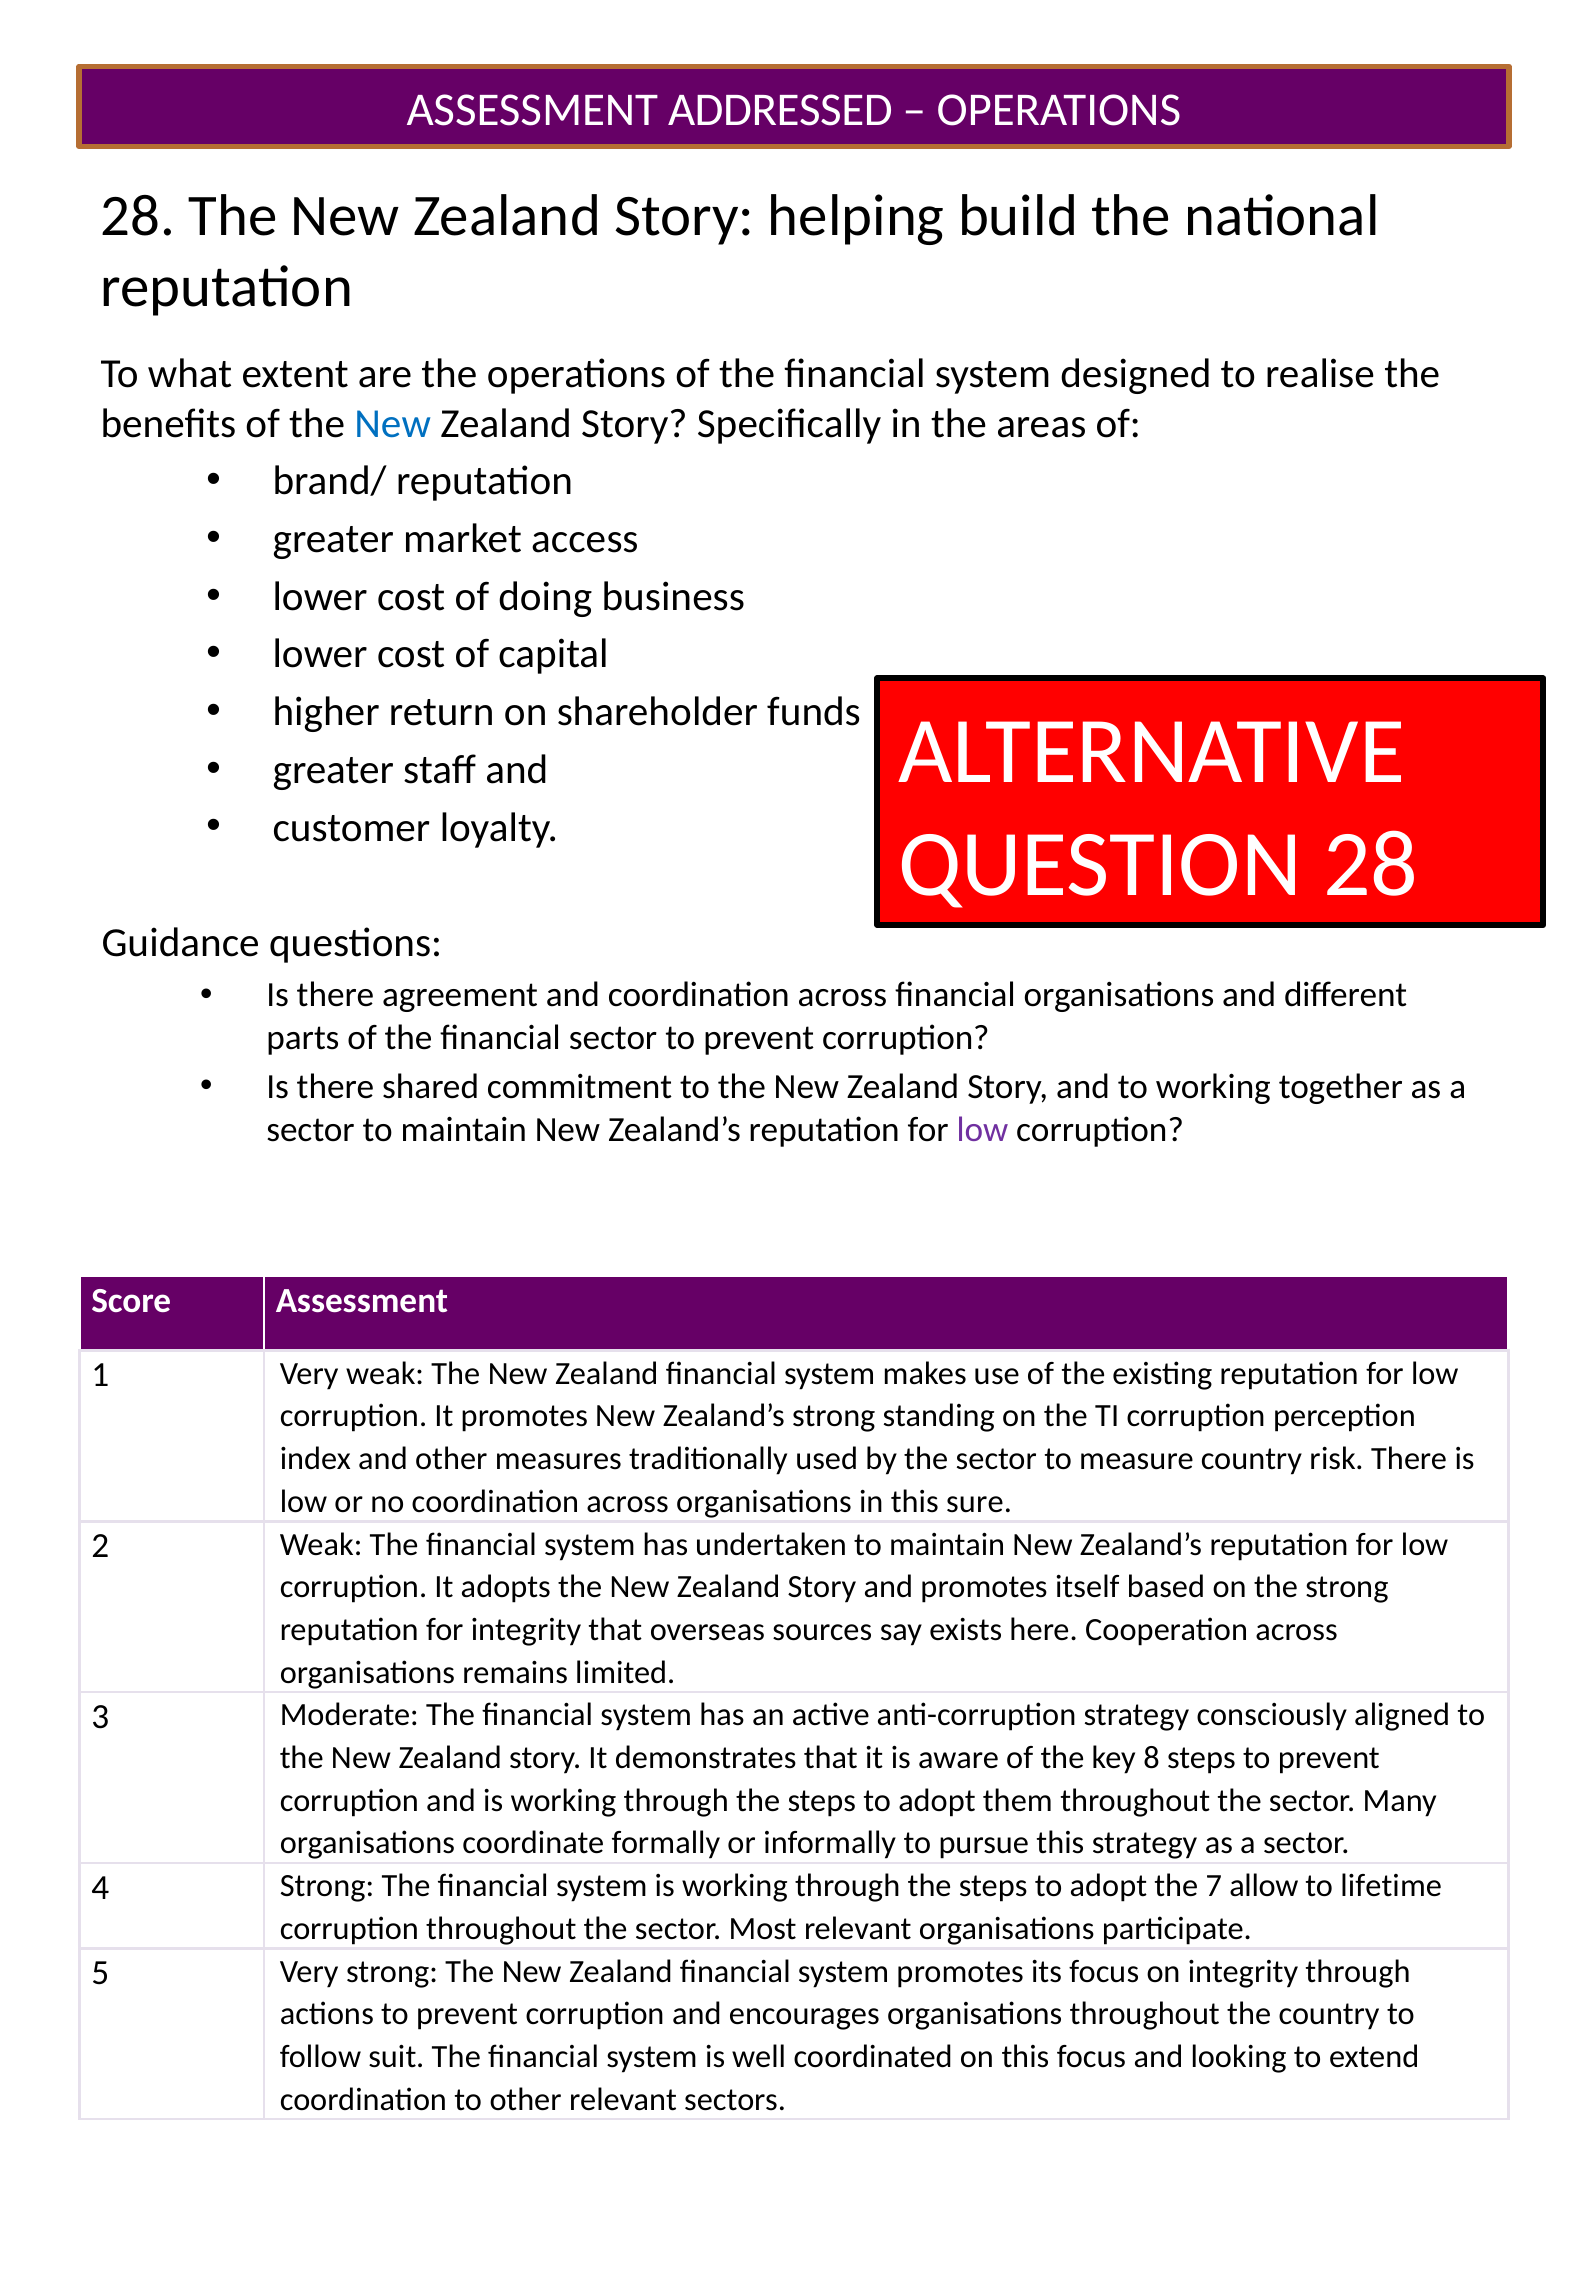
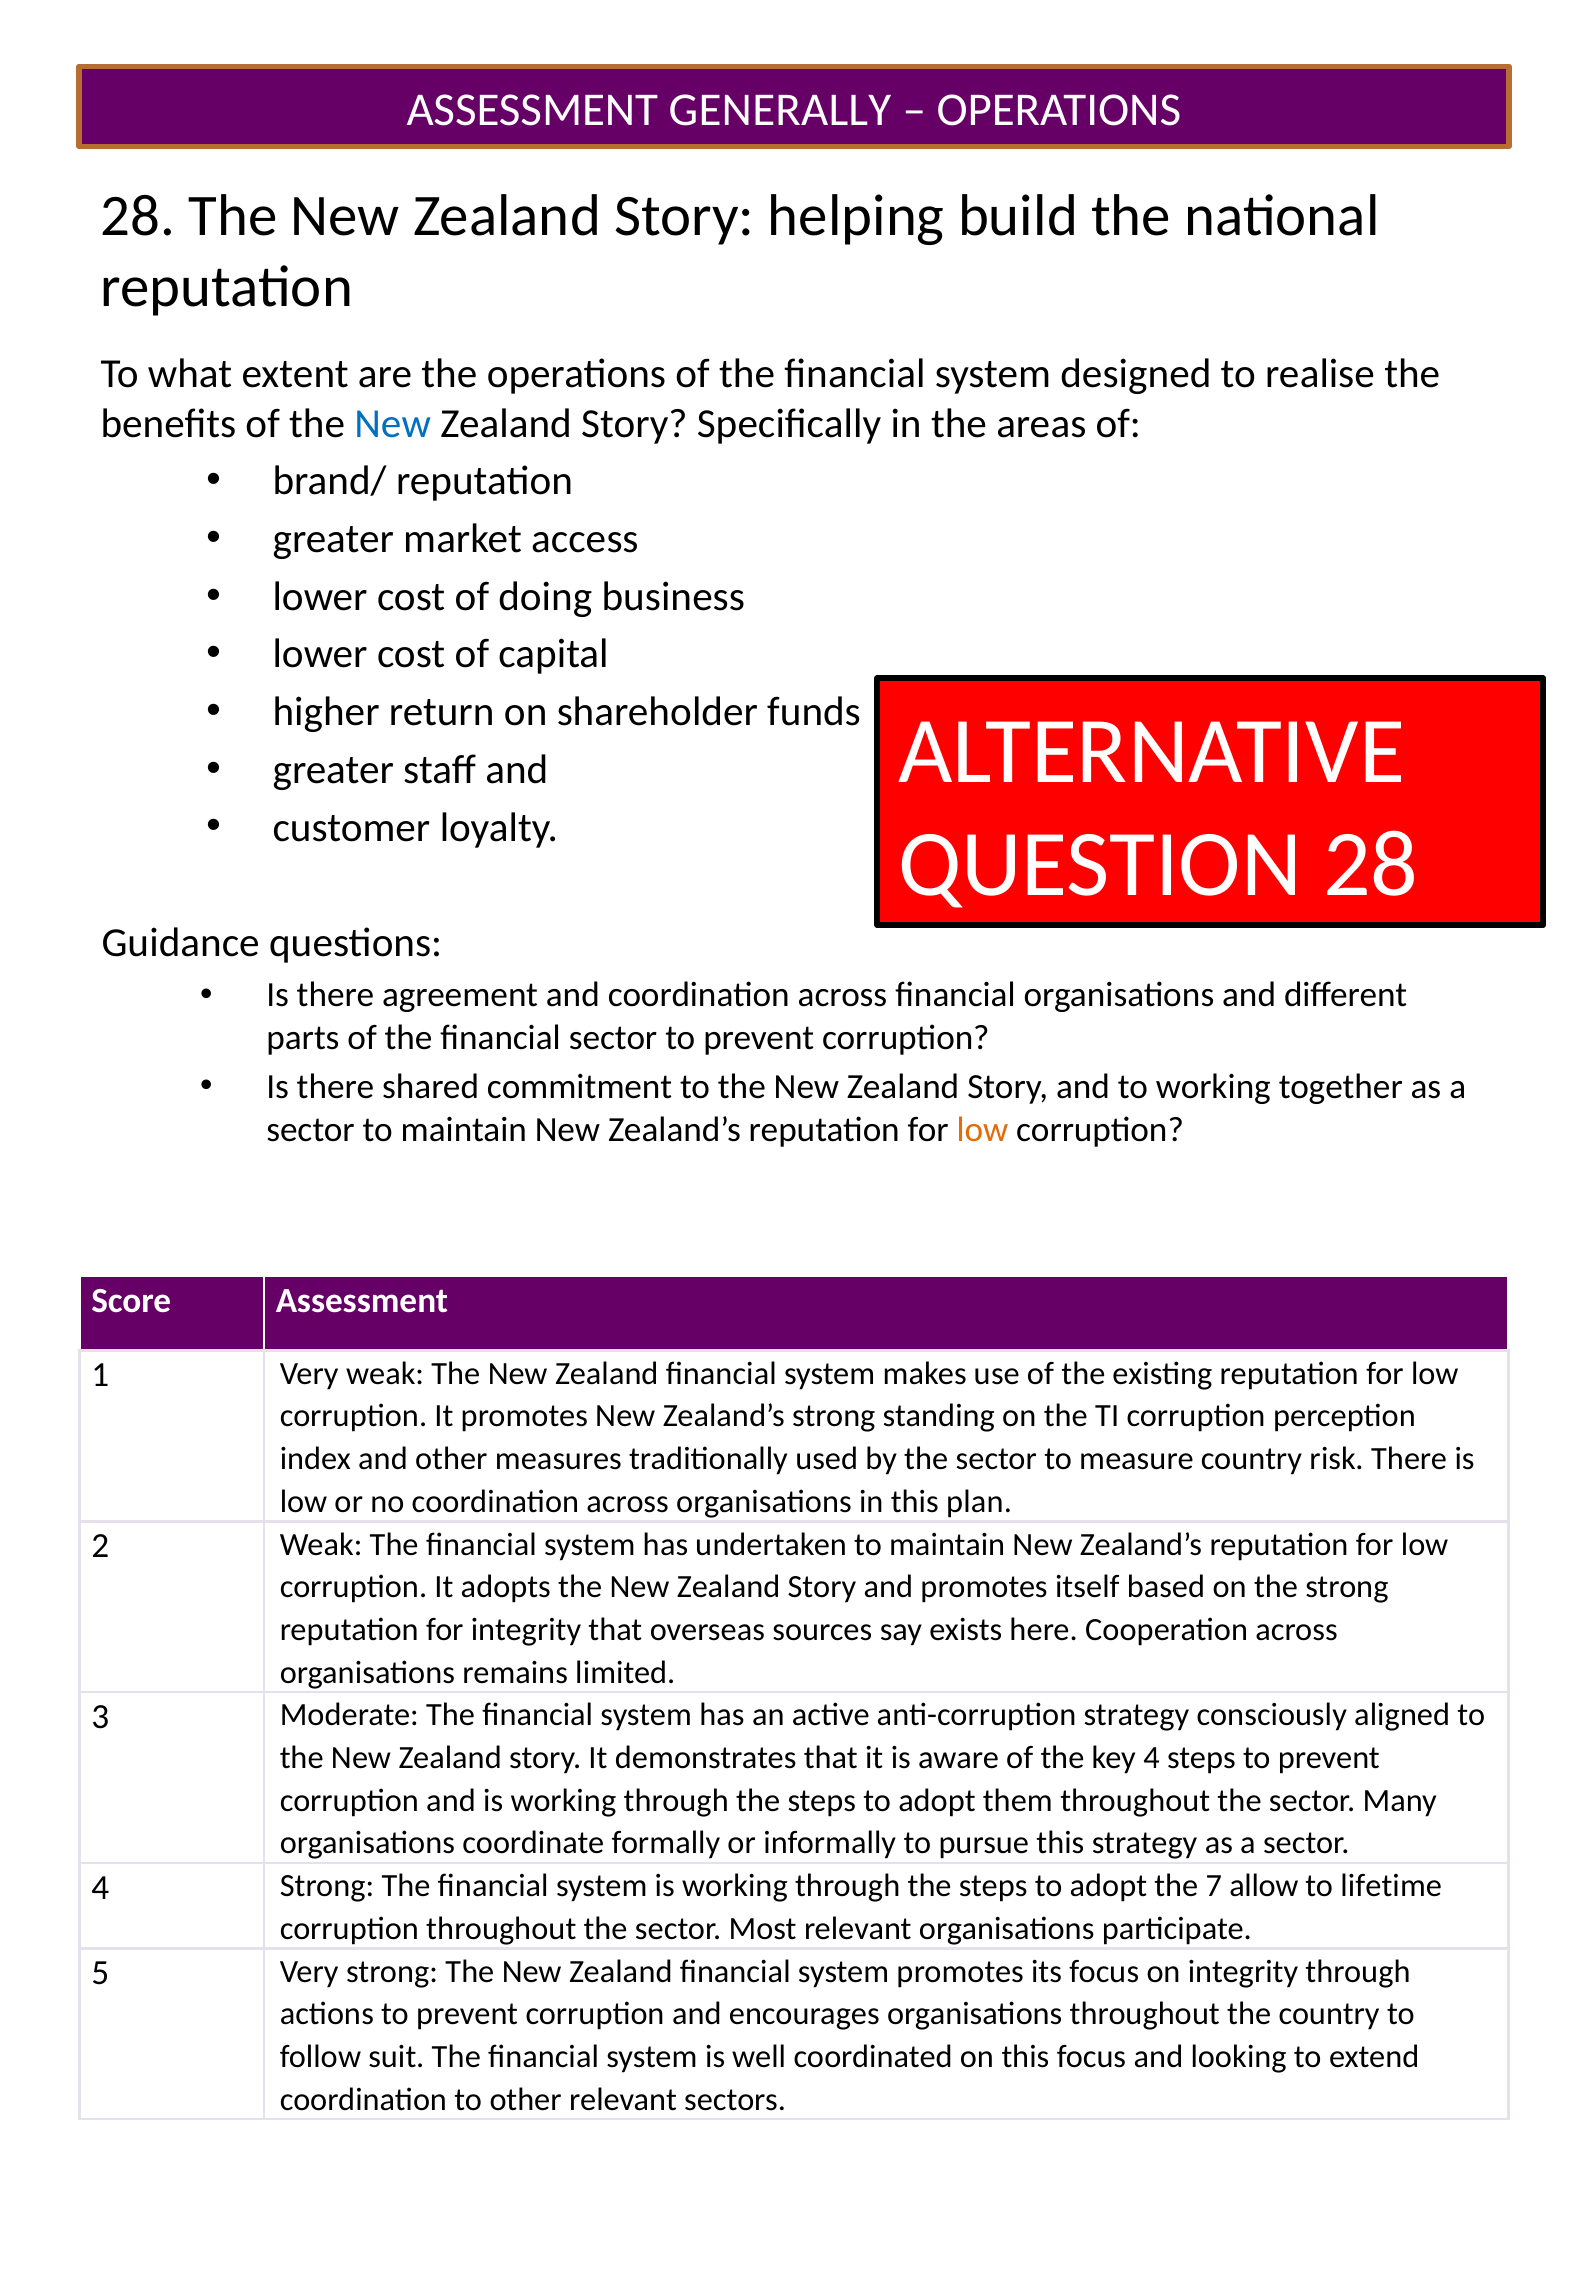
ADDRESSED: ADDRESSED -> GENERALLY
low at (982, 1129) colour: purple -> orange
sure: sure -> plan
key 8: 8 -> 4
